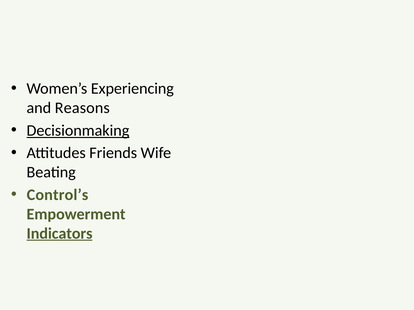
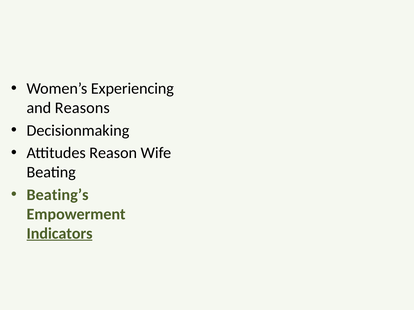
Decisionmaking underline: present -> none
Friends: Friends -> Reason
Control’s: Control’s -> Beating’s
